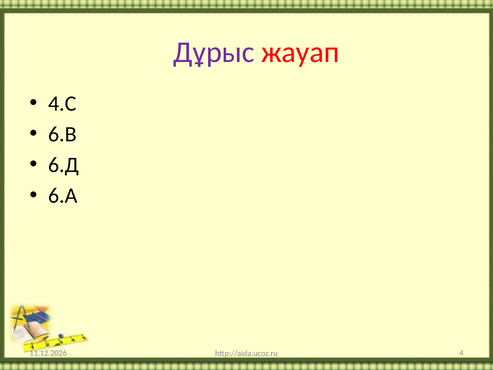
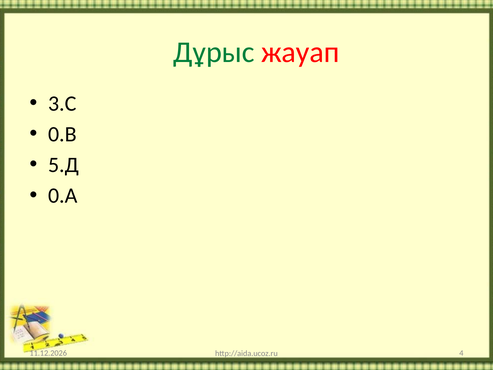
Дұрыс colour: purple -> green
4.С: 4.С -> 3.С
6.В: 6.В -> 0.В
6.Д: 6.Д -> 5.Д
6.А: 6.А -> 0.А
